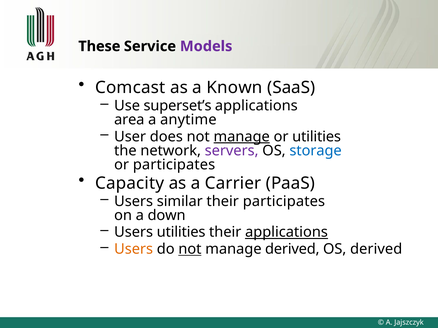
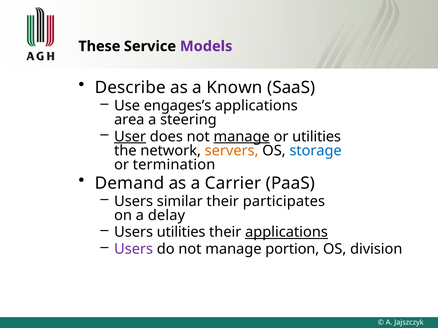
Comcast: Comcast -> Describe
superset’s: superset’s -> engages’s
anytime: anytime -> steering
User underline: none -> present
servers colour: purple -> orange
or participates: participates -> termination
Capacity: Capacity -> Demand
down: down -> delay
Users at (134, 249) colour: orange -> purple
not at (190, 249) underline: present -> none
manage derived: derived -> portion
OS derived: derived -> division
